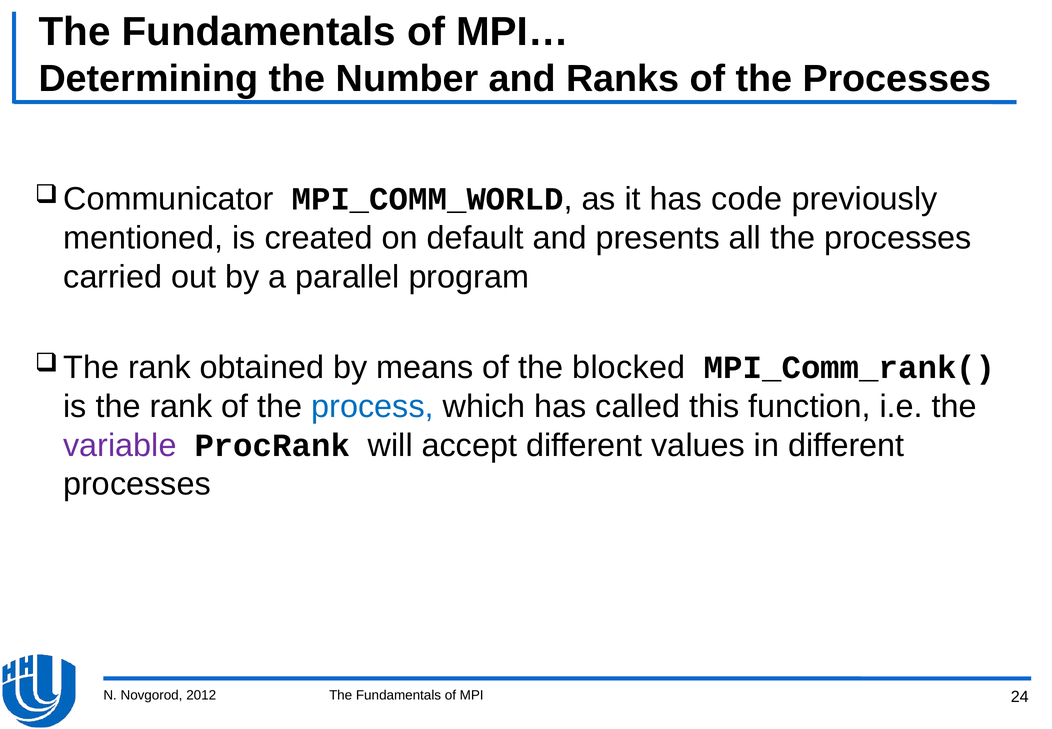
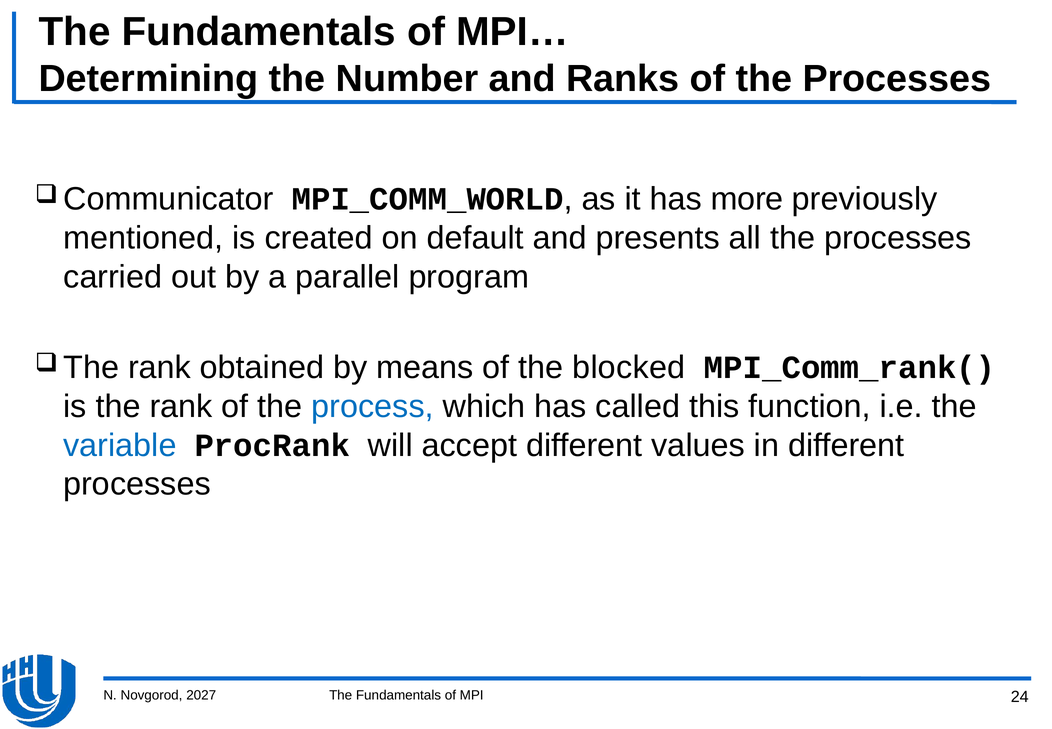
code: code -> more
variable colour: purple -> blue
2012: 2012 -> 2027
